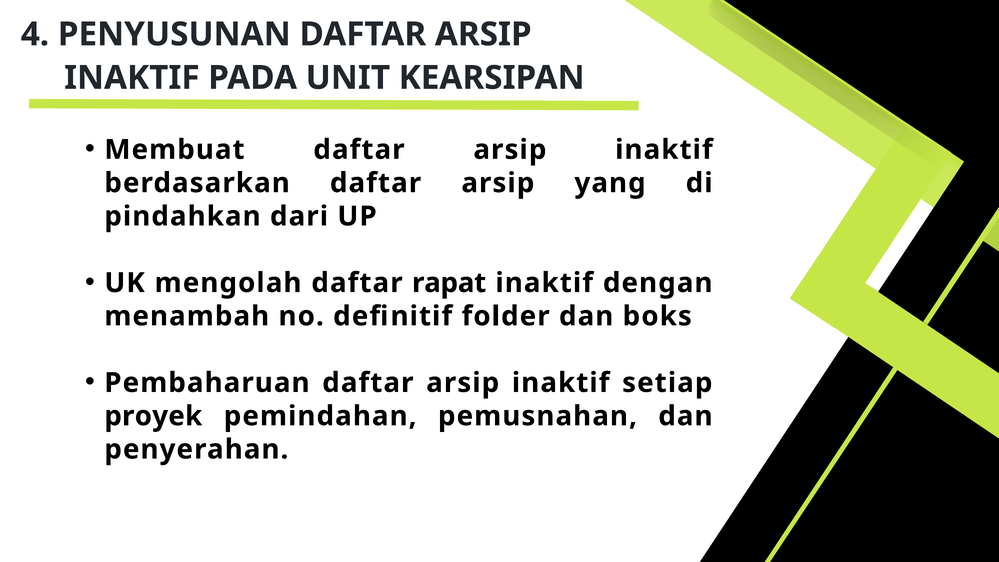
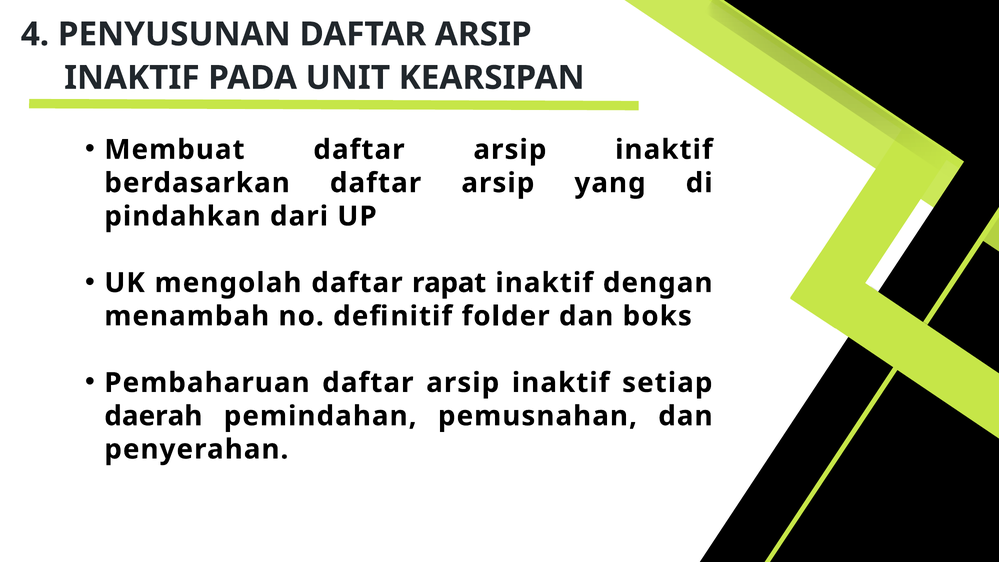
proyek: proyek -> daerah
